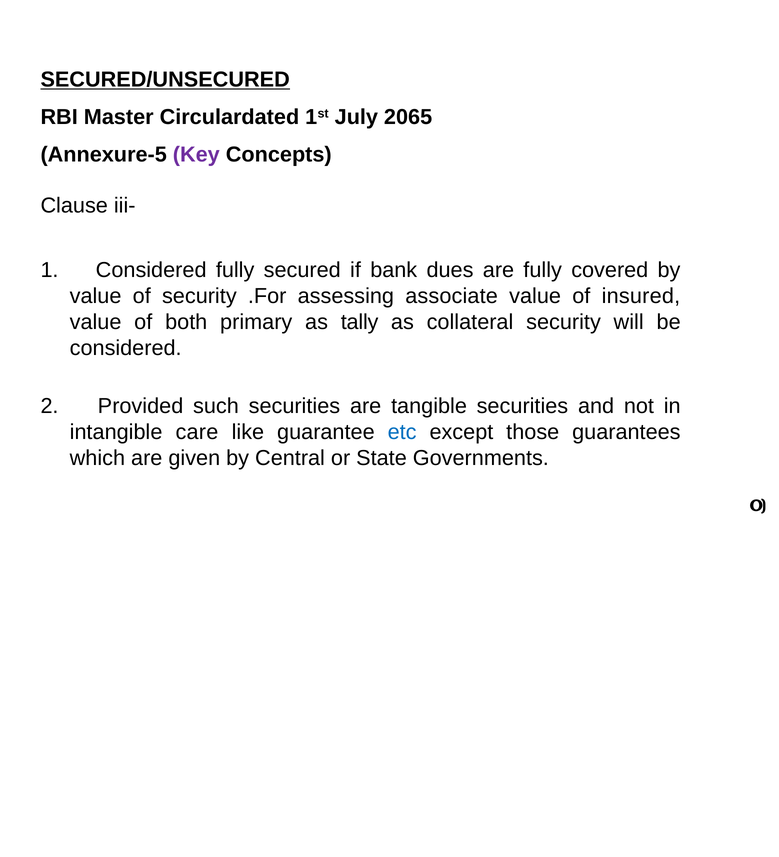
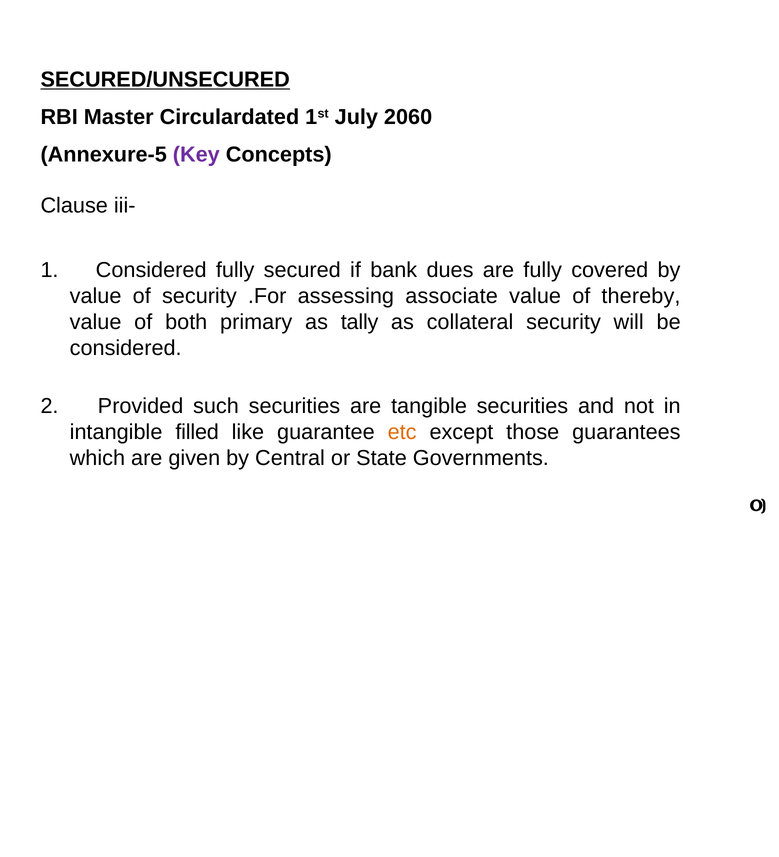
2065: 2065 -> 2060
insured: insured -> thereby
care: care -> filled
etc colour: blue -> orange
